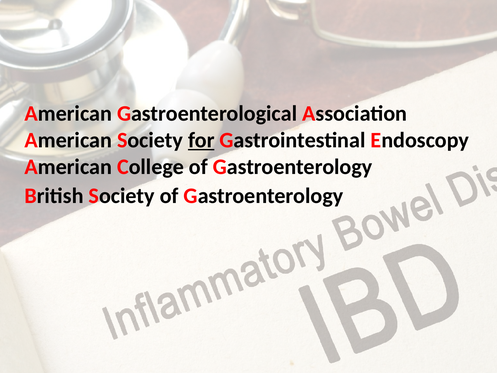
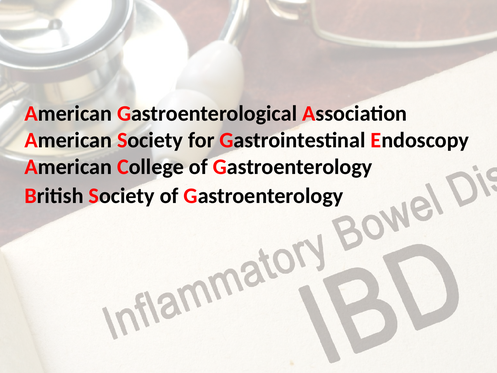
for underline: present -> none
